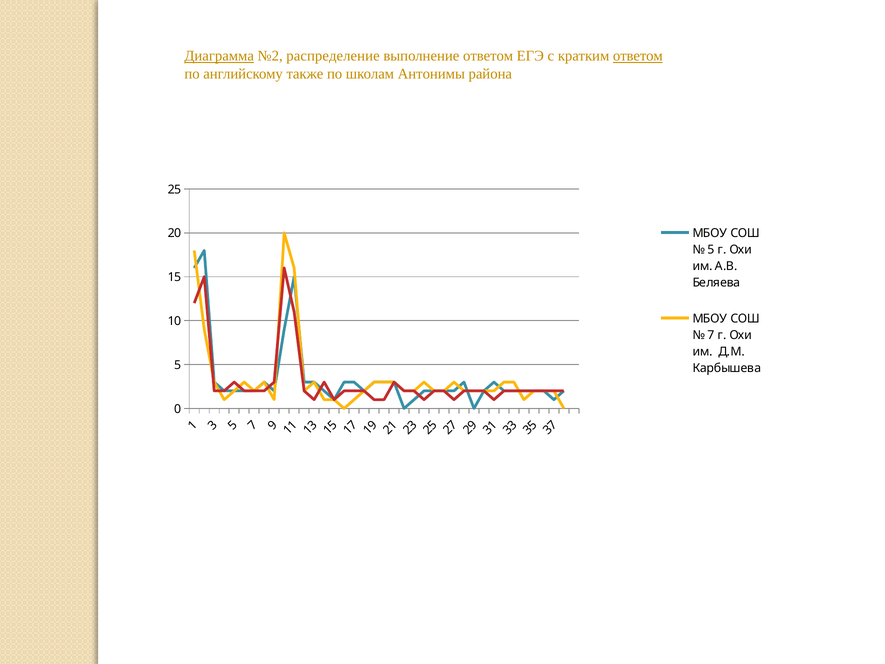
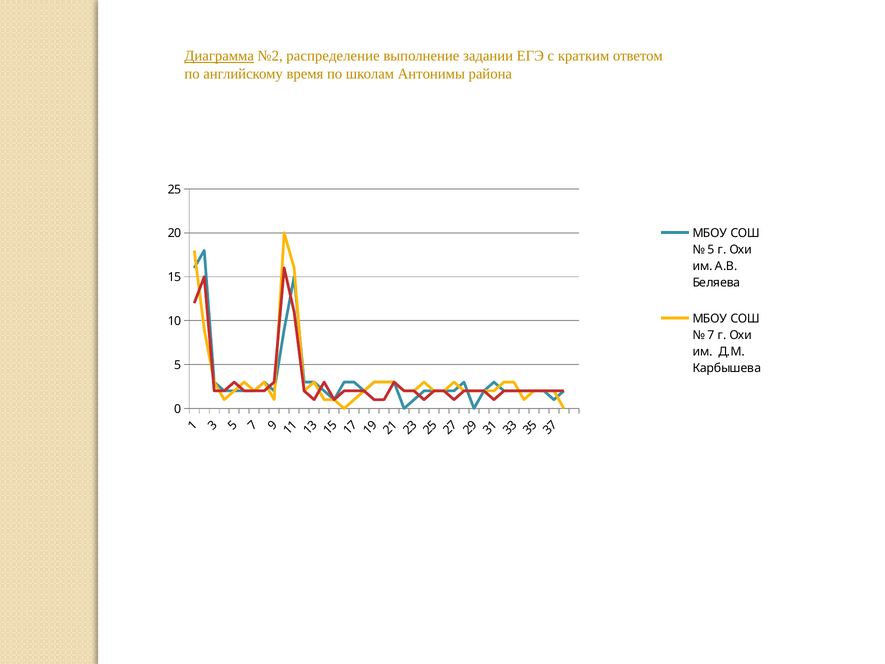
выполнение ответом: ответом -> задании
ответом at (638, 56) underline: present -> none
также: также -> время
